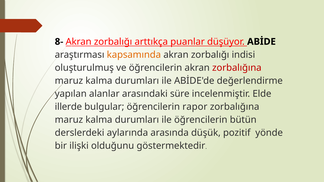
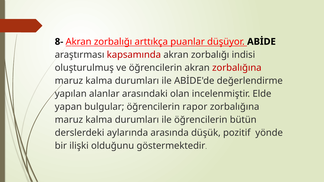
kapsamında colour: orange -> red
süre: süre -> olan
illerde: illerde -> yapan
